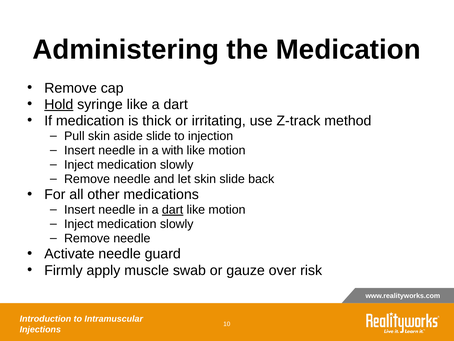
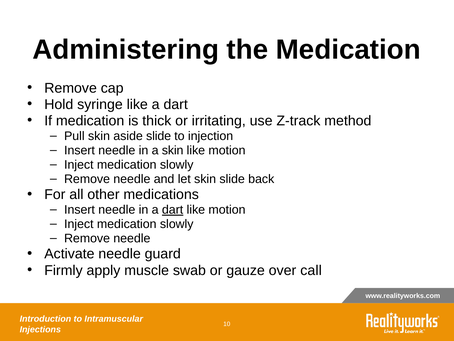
Hold underline: present -> none
a with: with -> skin
risk: risk -> call
